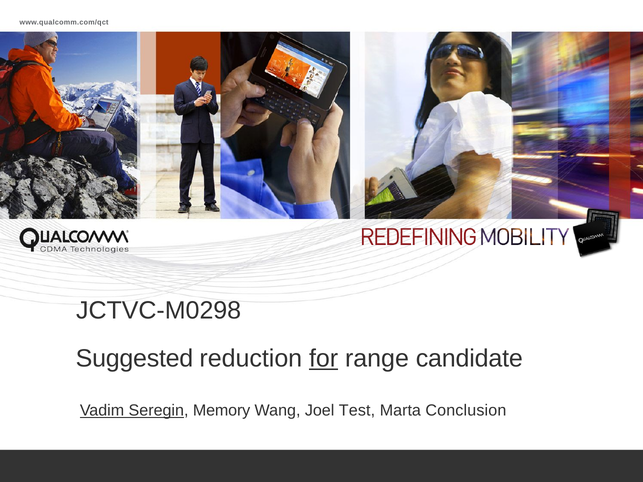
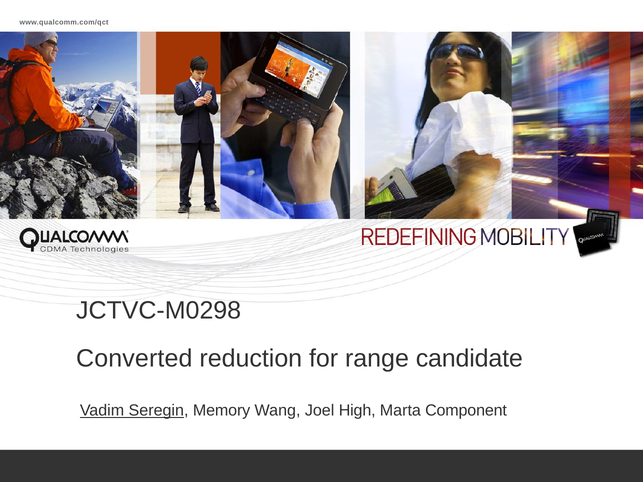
Suggested: Suggested -> Converted
for underline: present -> none
Test: Test -> High
Conclusion: Conclusion -> Component
